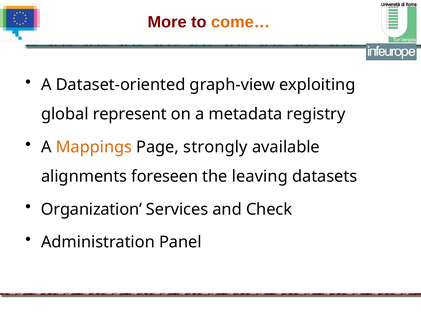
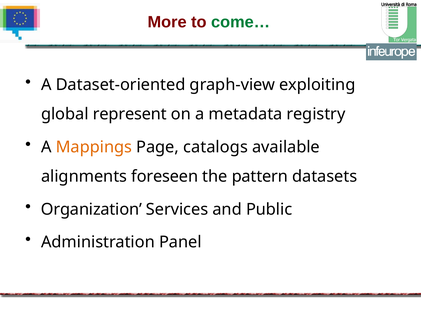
come… colour: orange -> green
strongly: strongly -> catalogs
leaving: leaving -> pattern
Check: Check -> Public
